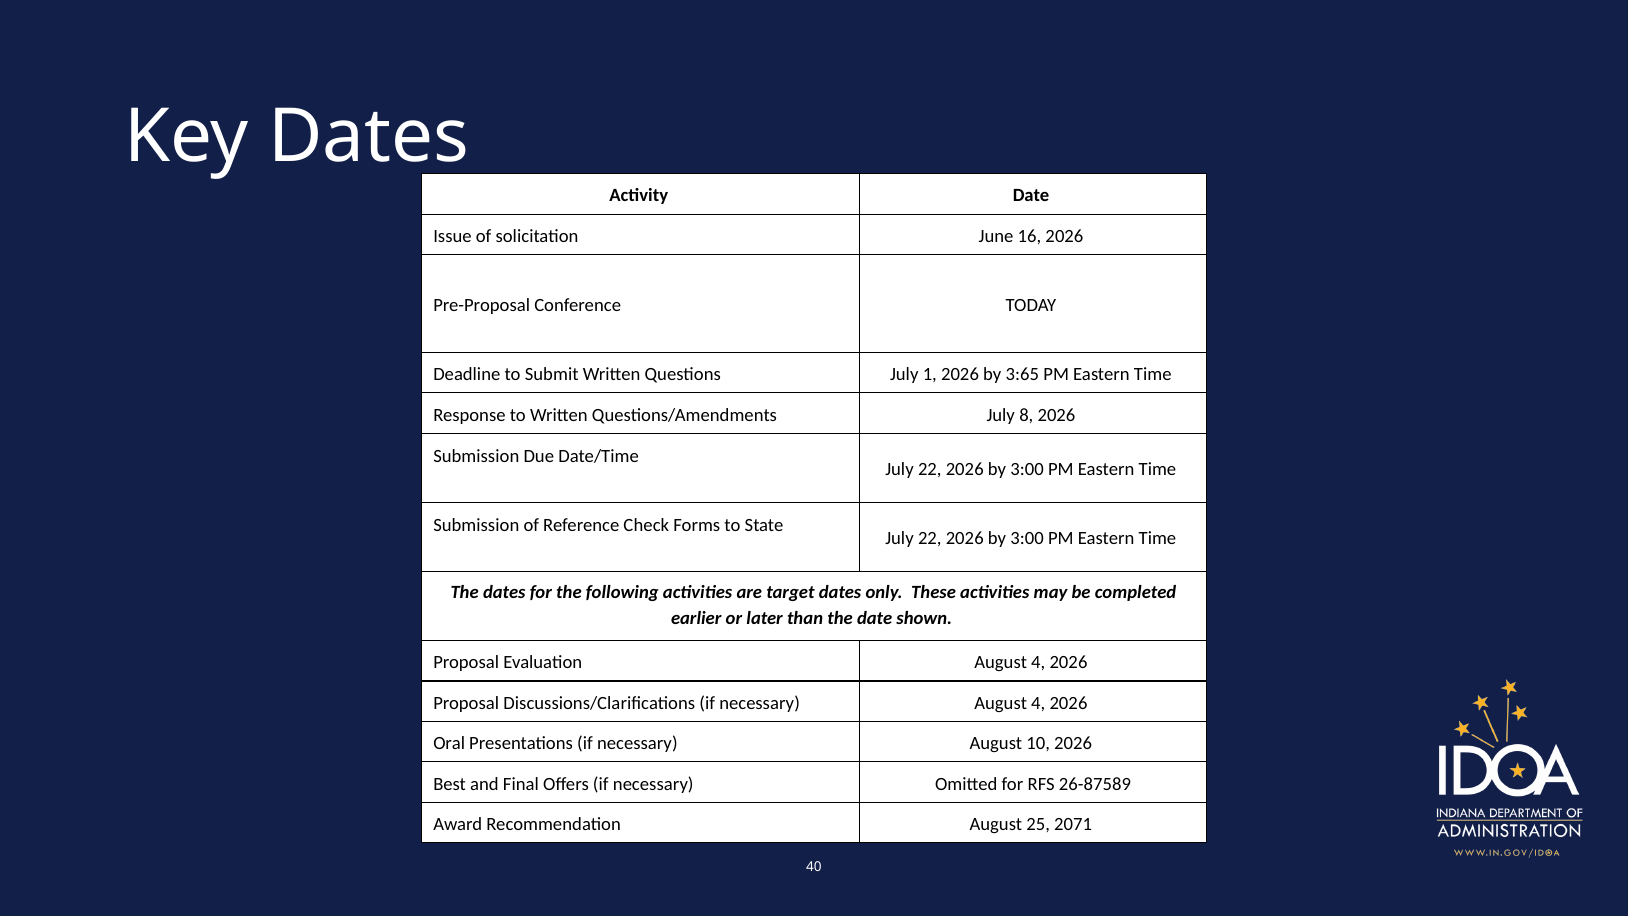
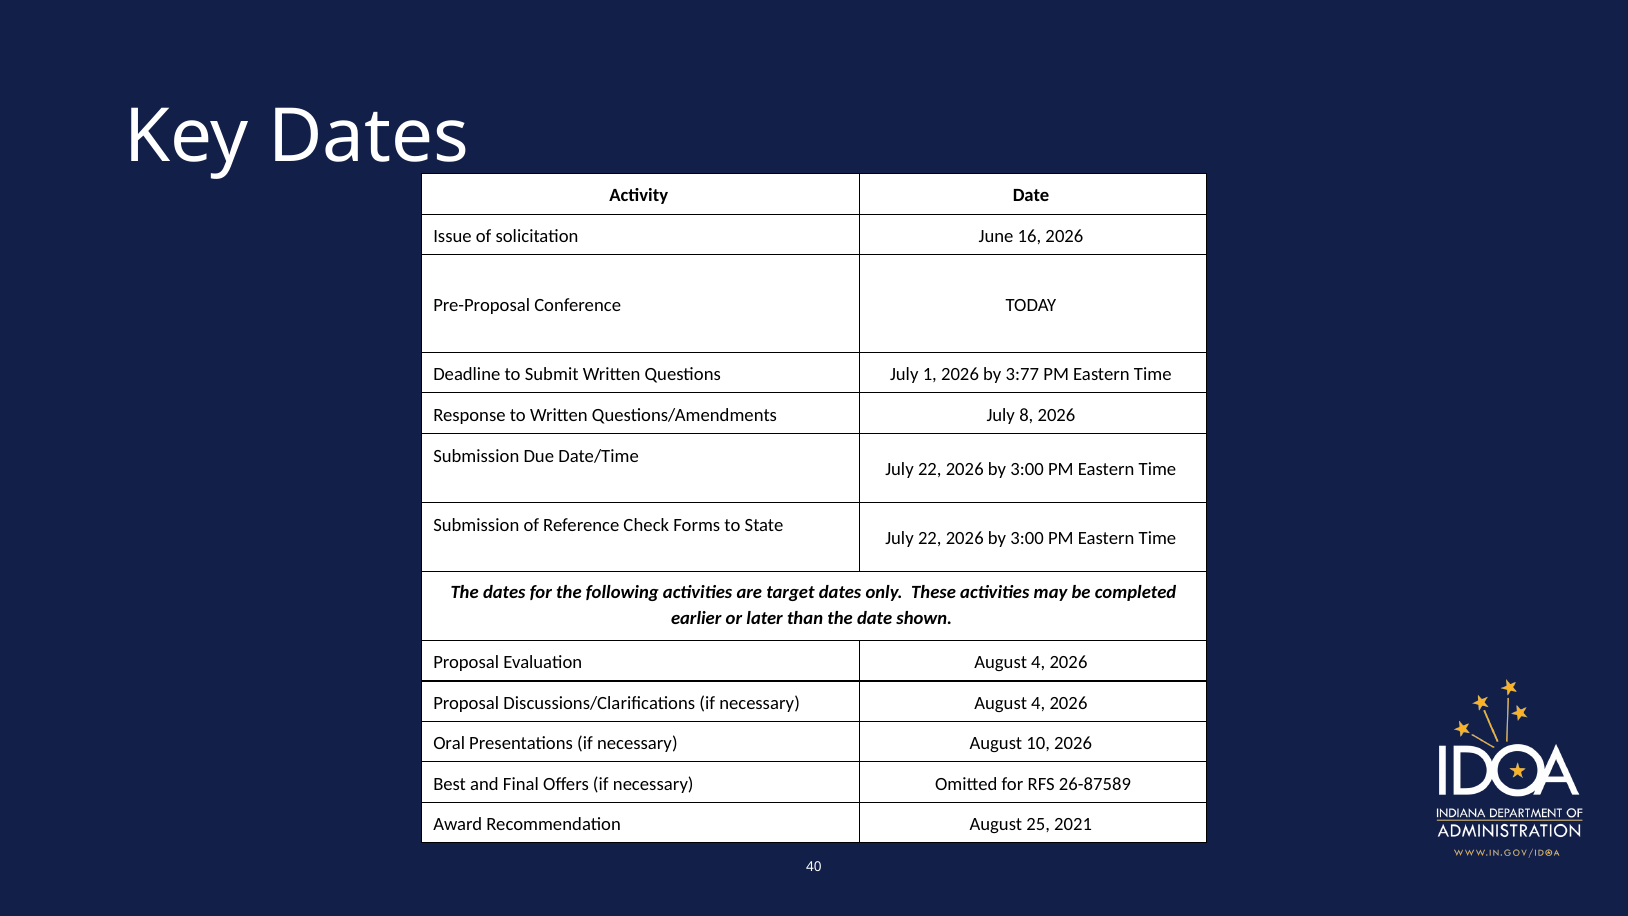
3:65: 3:65 -> 3:77
2071: 2071 -> 2021
